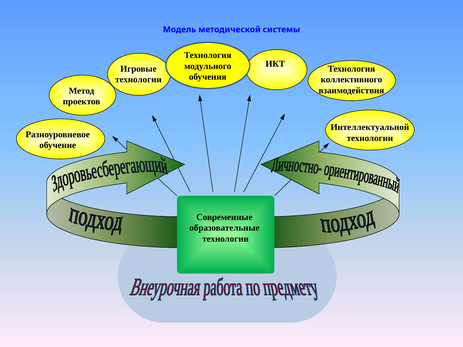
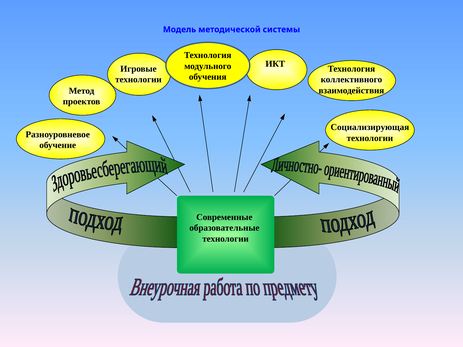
Интеллектуальной: Интеллектуальной -> Социализирующая
